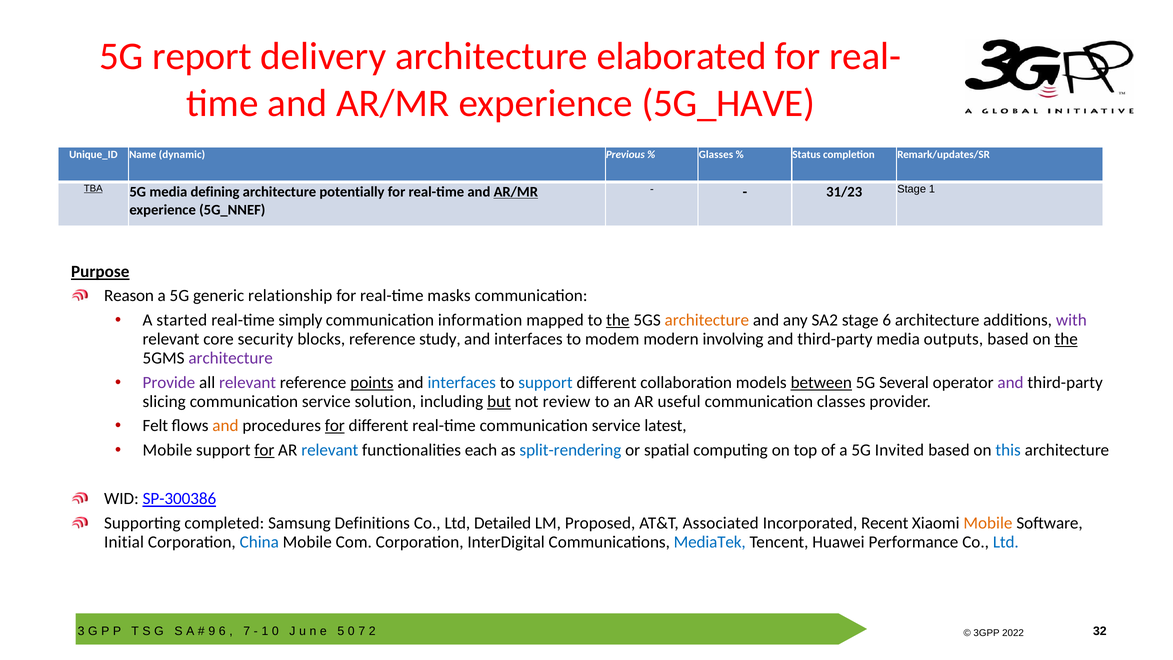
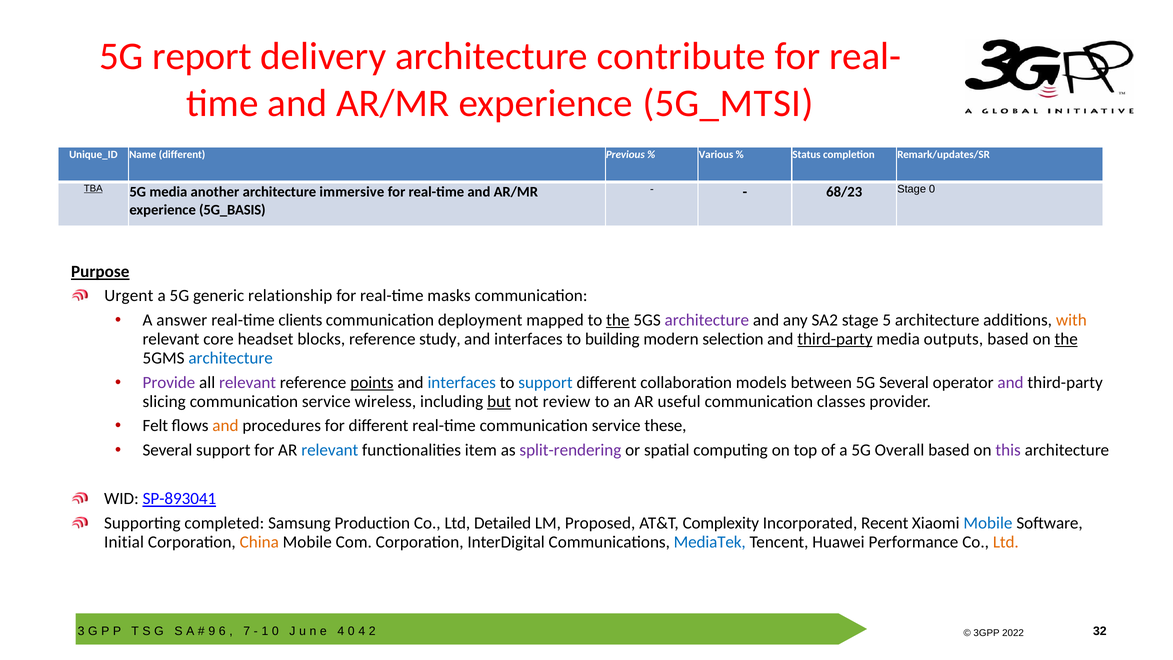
elaborated: elaborated -> contribute
5G_HAVE: 5G_HAVE -> 5G_MTSI
Name dynamic: dynamic -> different
Glasses: Glasses -> Various
31/23: 31/23 -> 68/23
Stage 1: 1 -> 0
defining: defining -> another
potentially: potentially -> immersive
AR/MR at (516, 192) underline: present -> none
5G_NNEF: 5G_NNEF -> 5G_BASIS
Reason: Reason -> Urgent
started: started -> answer
simply: simply -> clients
information: information -> deployment
architecture at (707, 320) colour: orange -> purple
stage 6: 6 -> 5
with colour: purple -> orange
security: security -> headset
modem: modem -> building
involving: involving -> selection
third-party at (835, 339) underline: none -> present
architecture at (231, 358) colour: purple -> blue
between underline: present -> none
solution: solution -> wireless
for at (335, 426) underline: present -> none
latest: latest -> these
Mobile at (167, 450): Mobile -> Several
for at (264, 450) underline: present -> none
each: each -> item
split-rendering colour: blue -> purple
Invited: Invited -> Overall
this colour: blue -> purple
SP-300386: SP-300386 -> SP-893041
Definitions: Definitions -> Production
Associated: Associated -> Complexity
Mobile at (988, 523) colour: orange -> blue
China colour: blue -> orange
Ltd at (1006, 542) colour: blue -> orange
5 at (341, 631): 5 -> 4
7 at (362, 631): 7 -> 4
